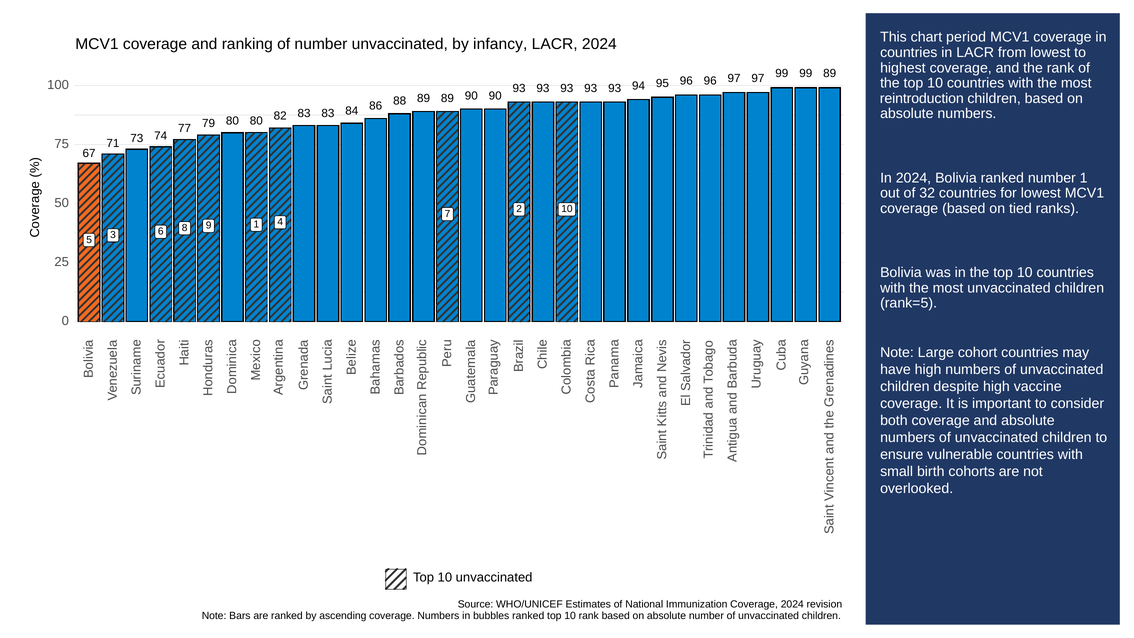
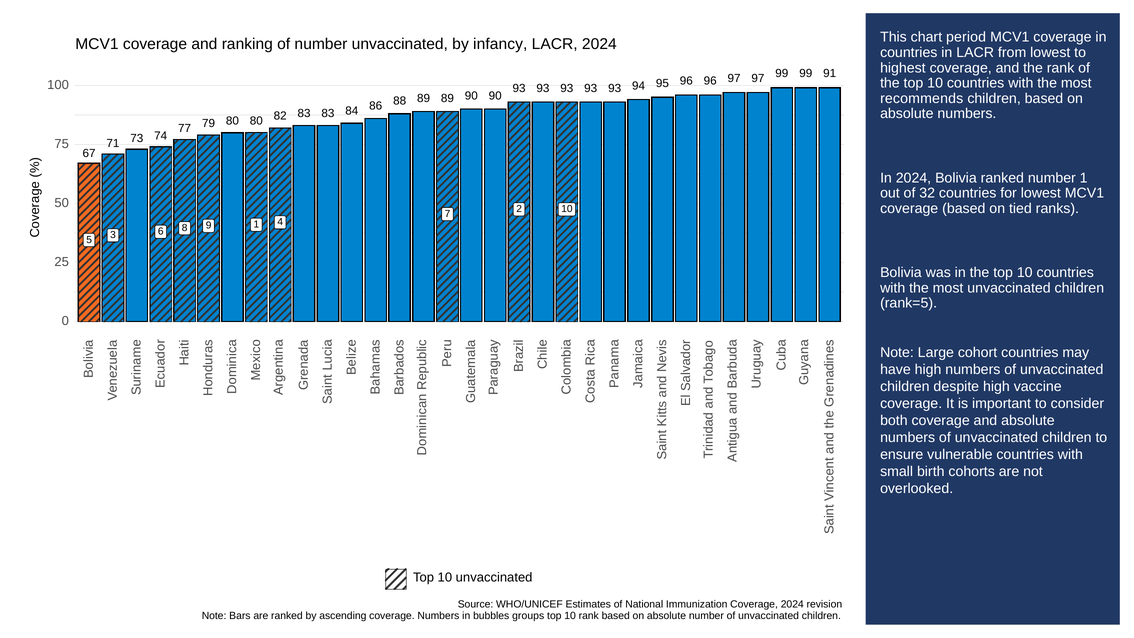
99 89: 89 -> 91
reintroduction: reintroduction -> recommends
bubbles ranked: ranked -> groups
